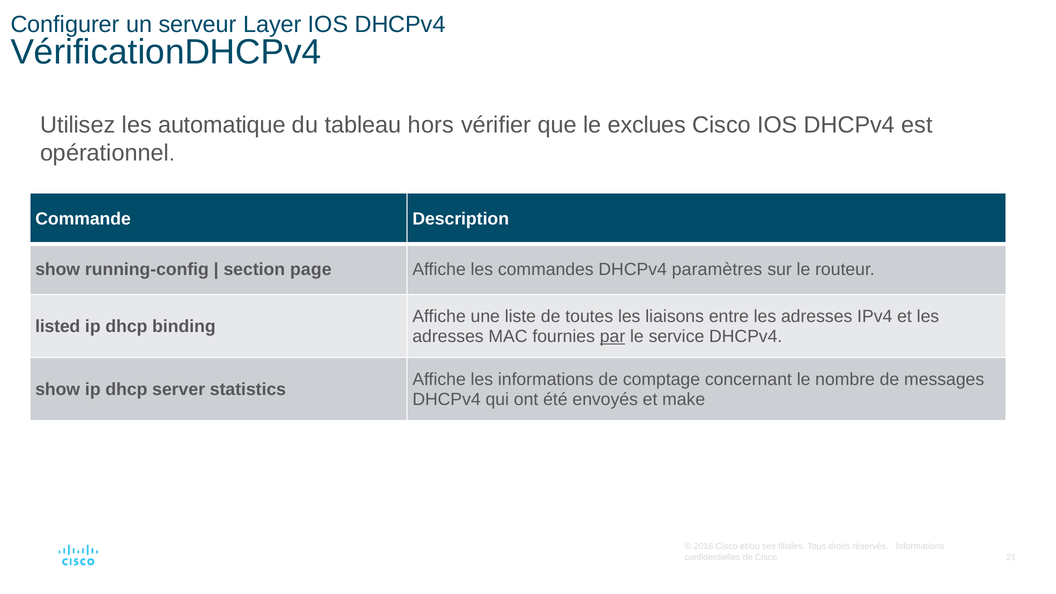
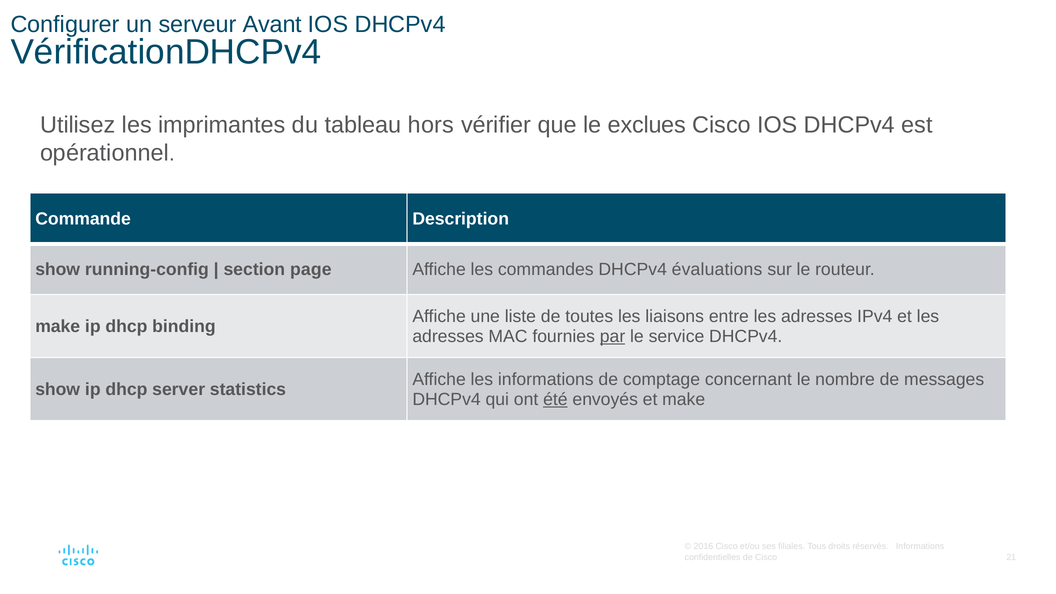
Layer: Layer -> Avant
automatique: automatique -> imprimantes
paramètres: paramètres -> évaluations
listed at (58, 326): listed -> make
été underline: none -> present
